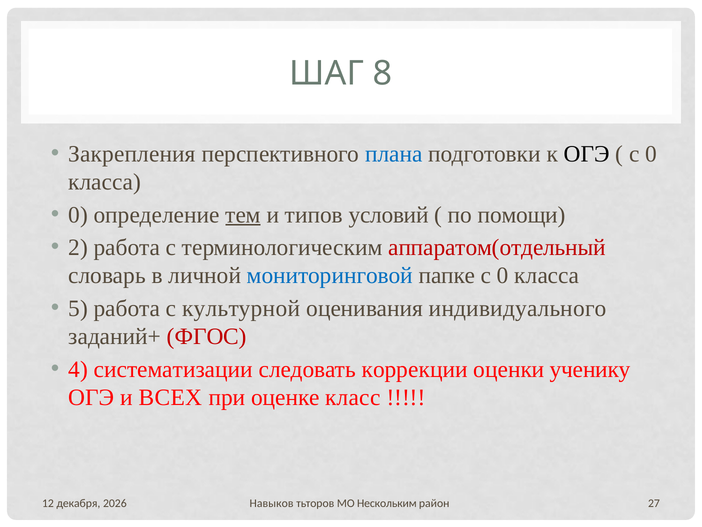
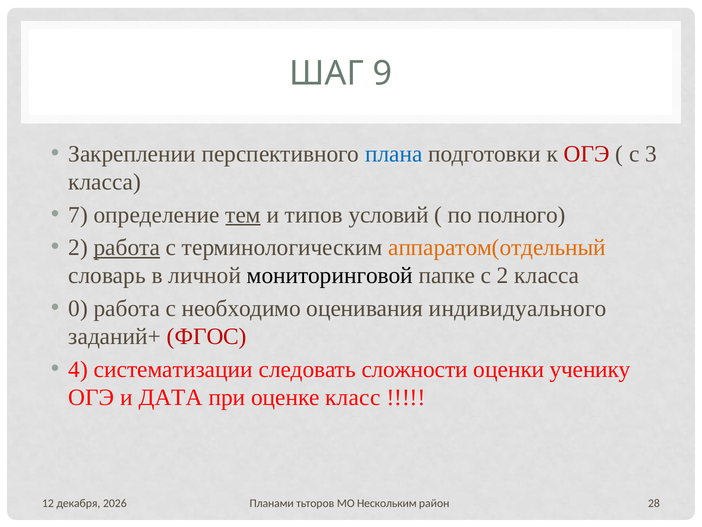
8: 8 -> 9
Закрепления: Закрепления -> Закреплении
ОГЭ at (587, 154) colour: black -> red
0 at (651, 154): 0 -> 3
0 at (78, 215): 0 -> 7
помощи: помощи -> полного
работа at (127, 247) underline: none -> present
аппаратом(отдельный colour: red -> orange
мониторинговой colour: blue -> black
папке с 0: 0 -> 2
5: 5 -> 0
культурной: культурной -> необходимо
коррекции: коррекции -> сложности
ВСЕХ: ВСЕХ -> ДАТА
Навыков: Навыков -> Планами
27: 27 -> 28
